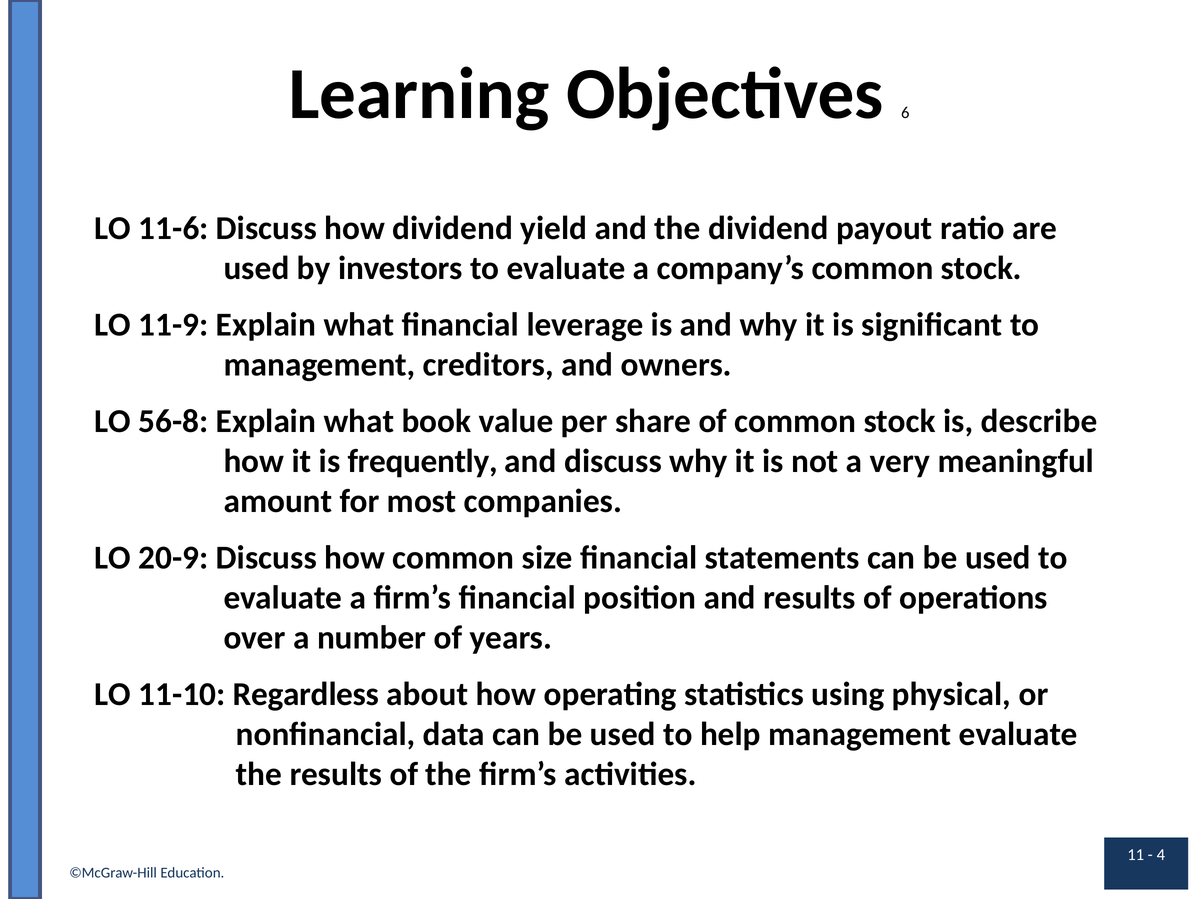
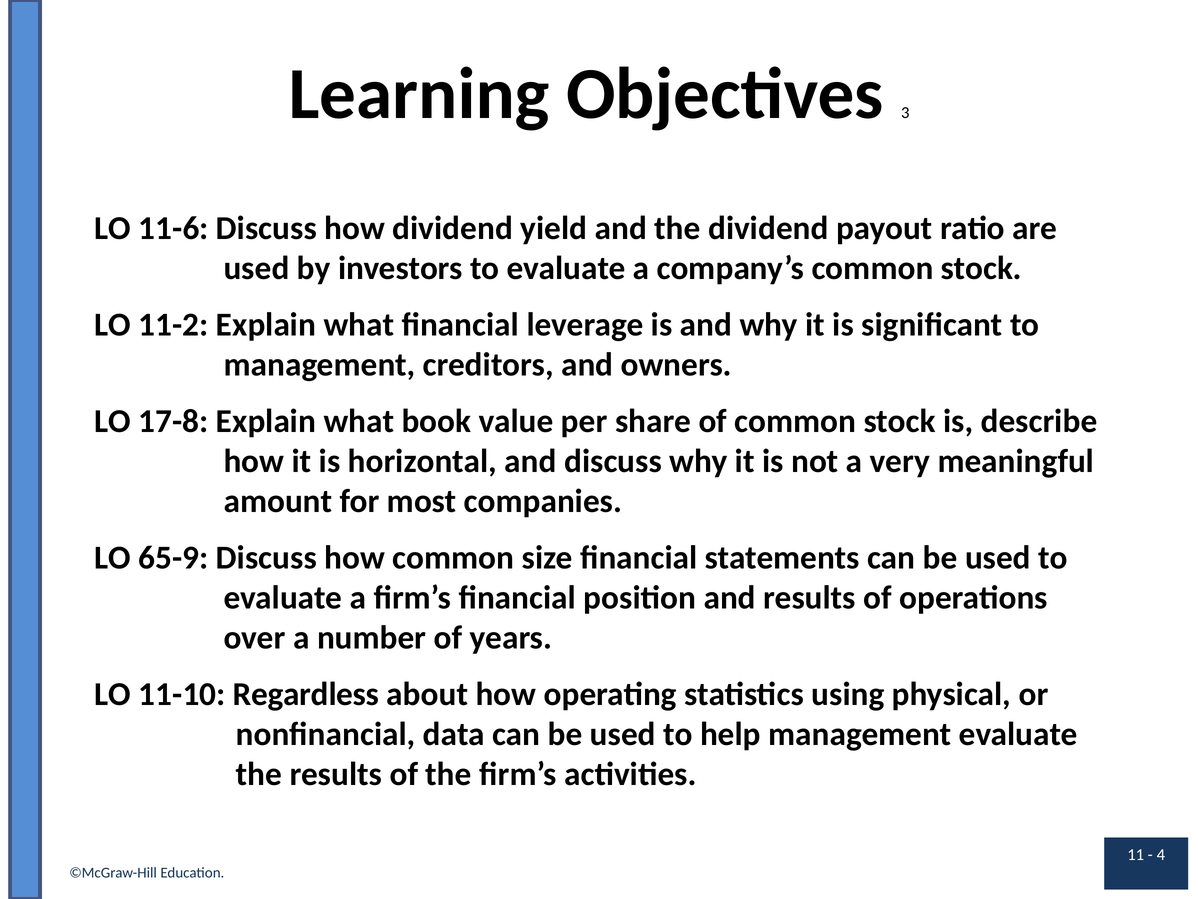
6: 6 -> 3
11-9: 11-9 -> 11-2
56-8: 56-8 -> 17-8
frequently: frequently -> horizontal
20-9: 20-9 -> 65-9
